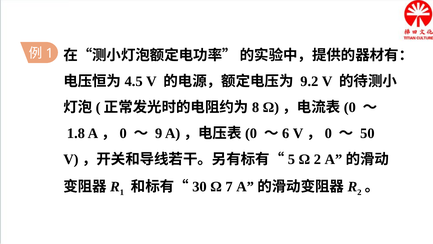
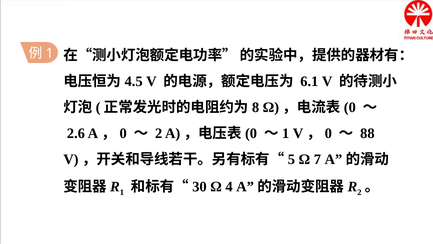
9.2: 9.2 -> 6.1
1.8: 1.8 -> 2.6
9 at (159, 133): 9 -> 2
6 at (286, 133): 6 -> 1
50: 50 -> 88
Ω 2: 2 -> 7
7: 7 -> 4
